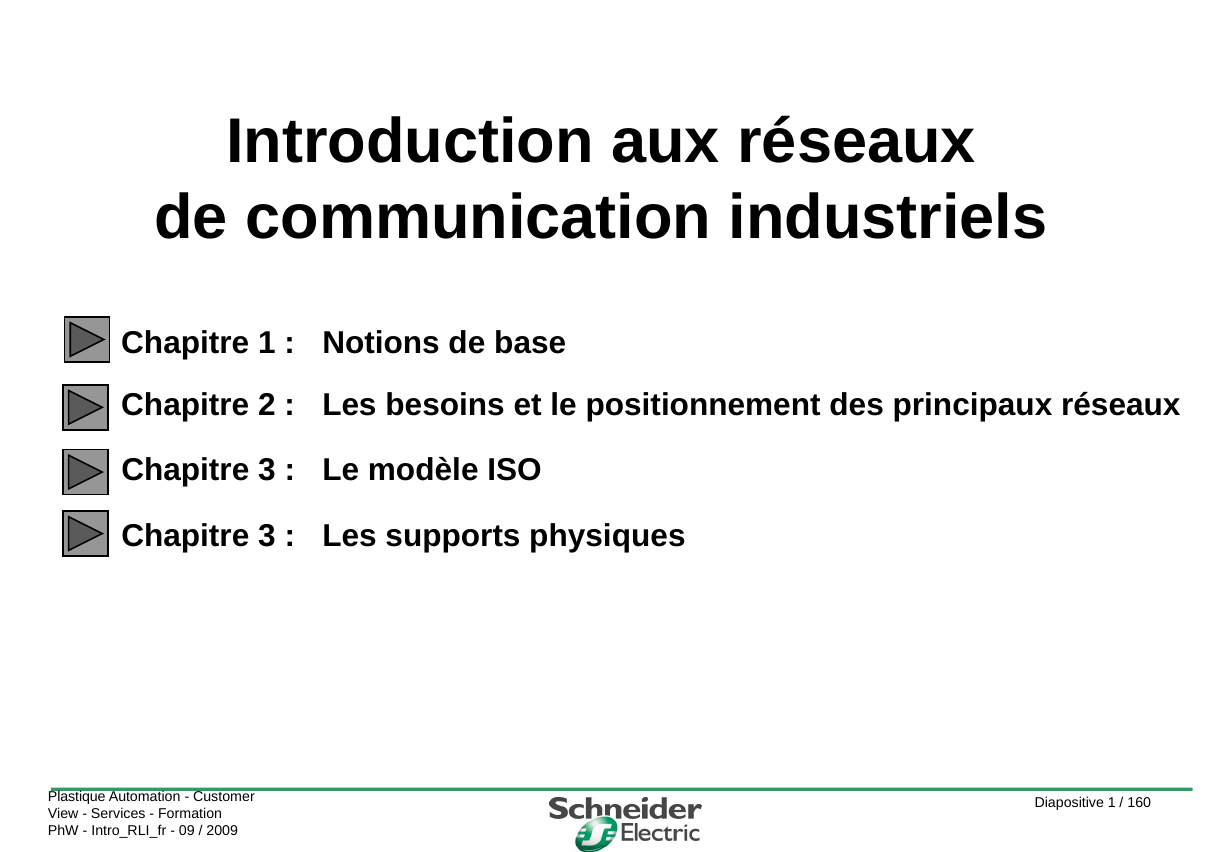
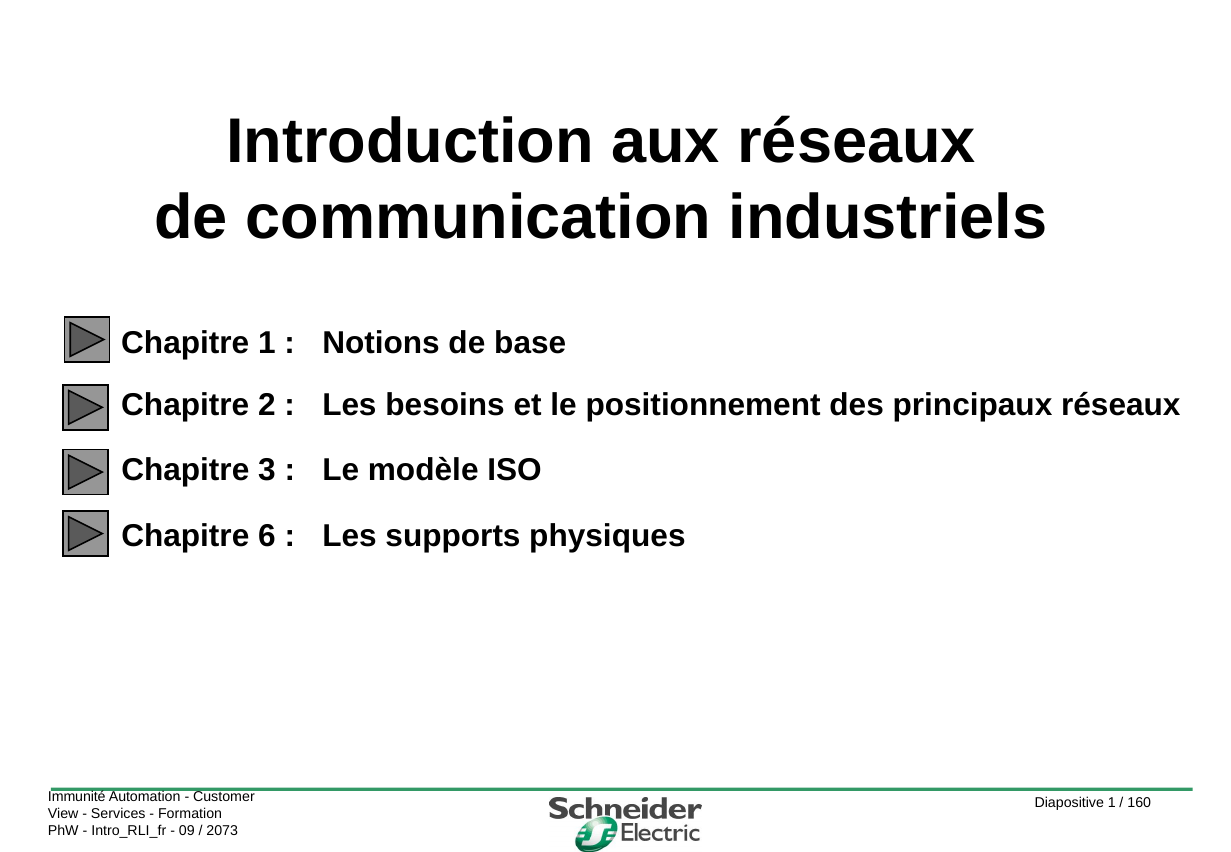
3 at (267, 537): 3 -> 6
Plastique: Plastique -> Immunité
2009: 2009 -> 2073
